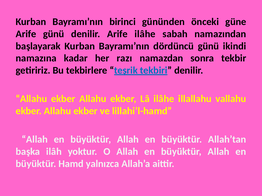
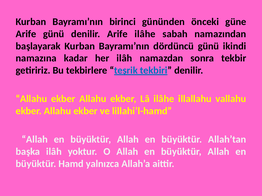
her razı: razı -> ilâh
